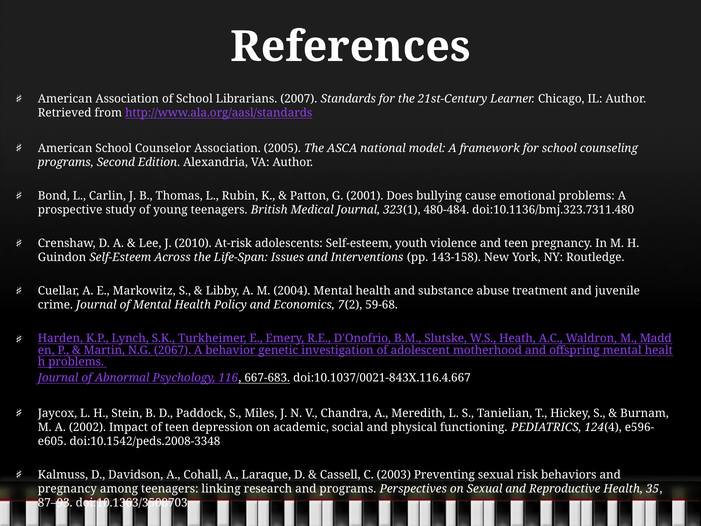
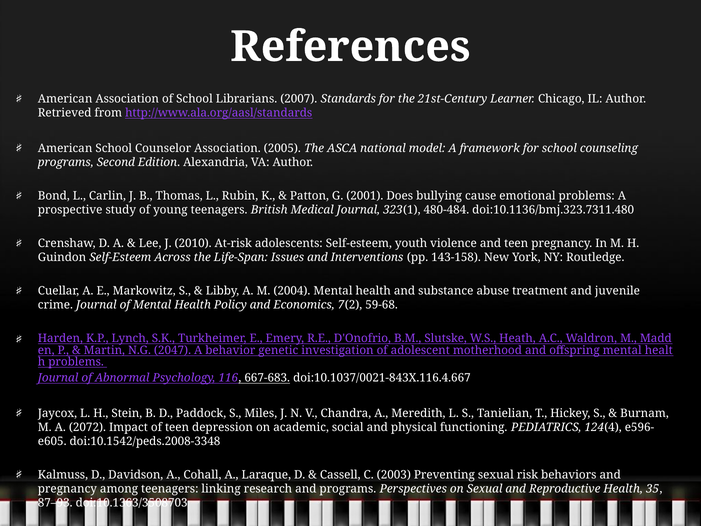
2067: 2067 -> 2047
2002: 2002 -> 2072
